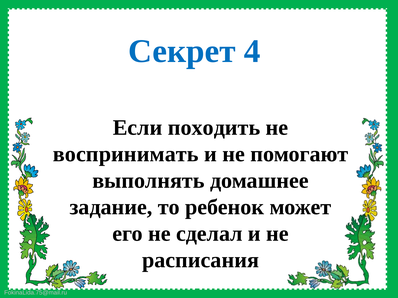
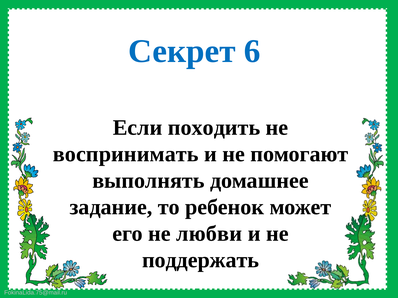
4: 4 -> 6
сделал: сделал -> любви
расписания: расписания -> поддержать
